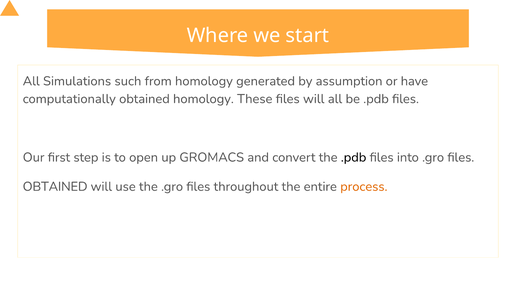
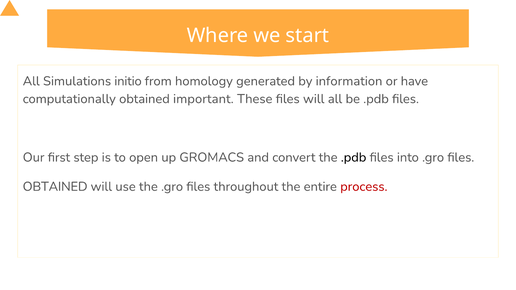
such: such -> initio
assumption: assumption -> information
obtained homology: homology -> important
process colour: orange -> red
